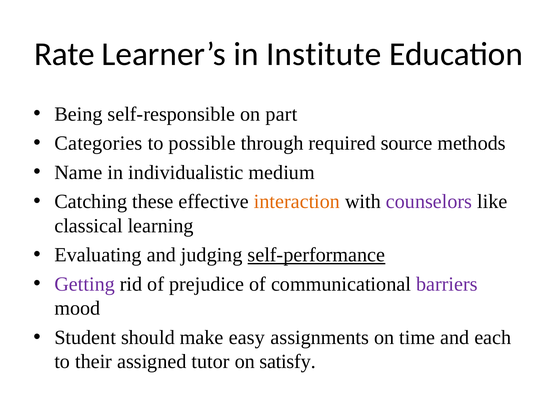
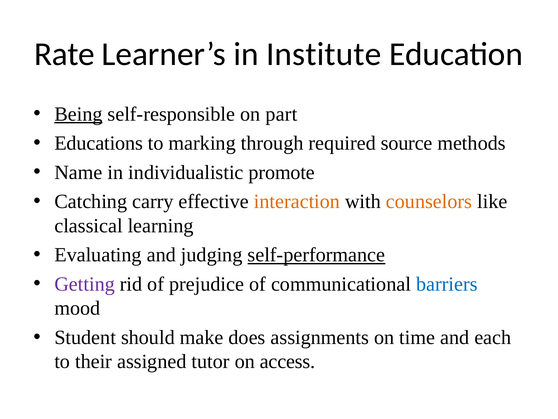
Being underline: none -> present
Categories: Categories -> Educations
possible: possible -> marking
medium: medium -> promote
these: these -> carry
counselors colour: purple -> orange
barriers colour: purple -> blue
easy: easy -> does
satisfy: satisfy -> access
